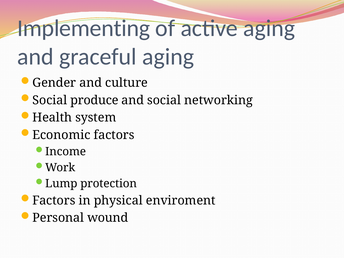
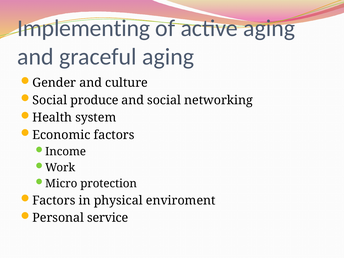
Lump: Lump -> Micro
wound: wound -> service
